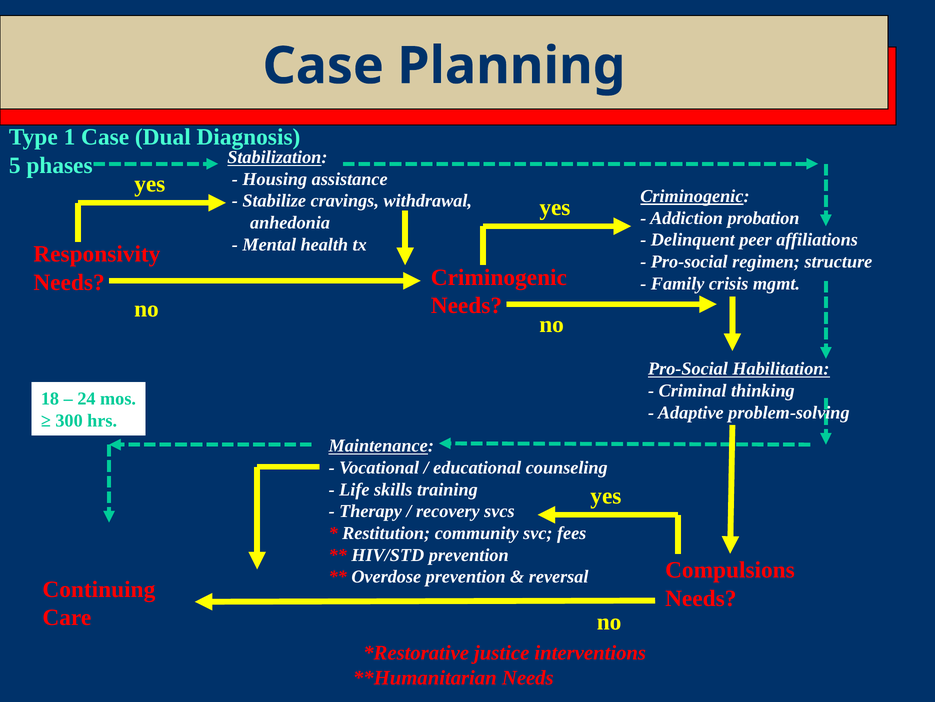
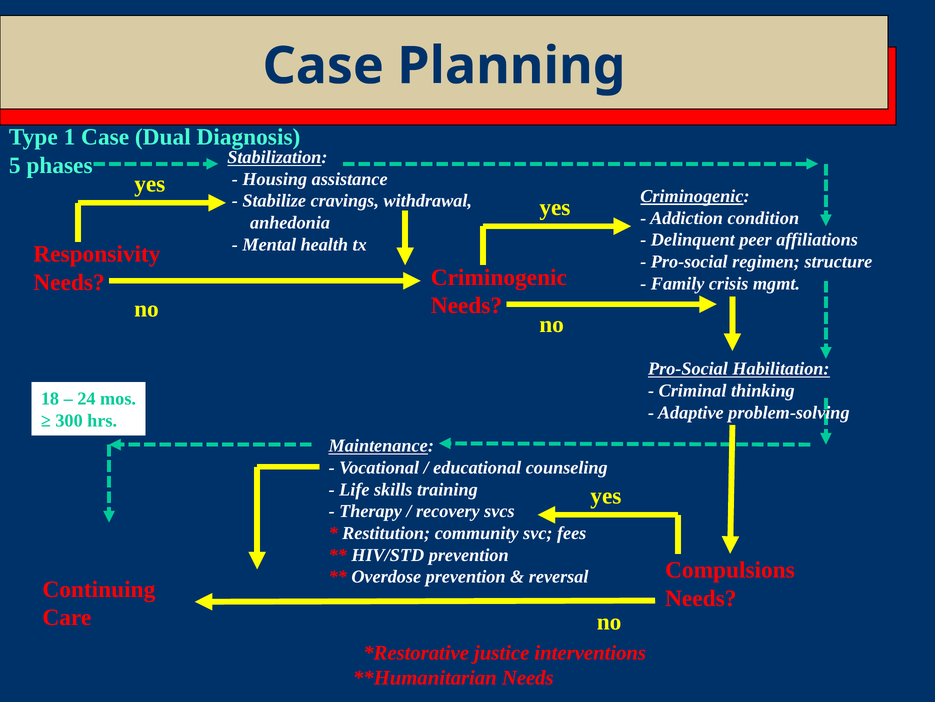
probation: probation -> condition
